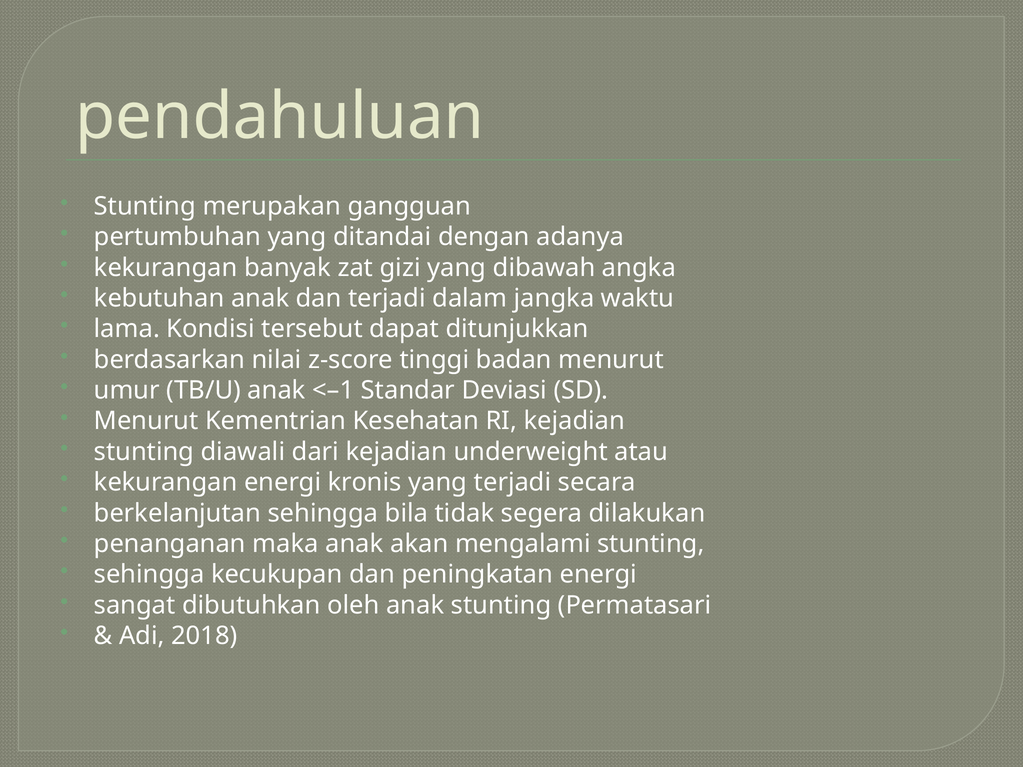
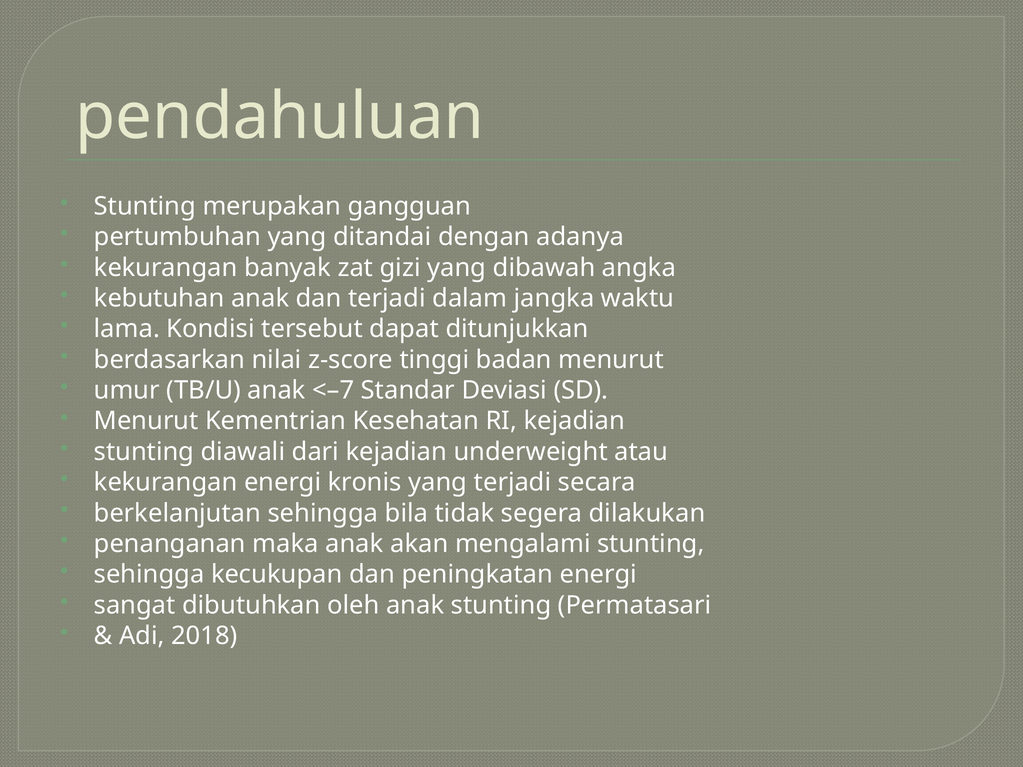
<–1: <–1 -> <–7
